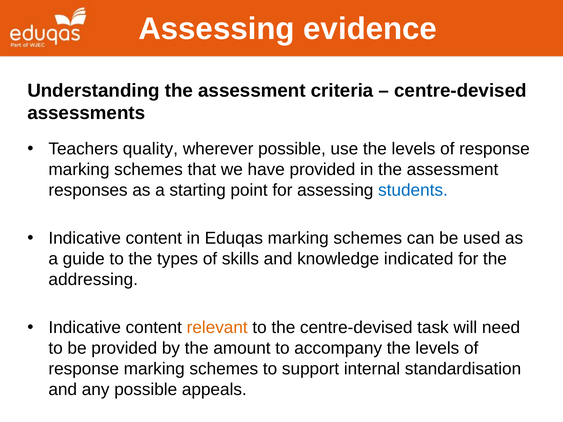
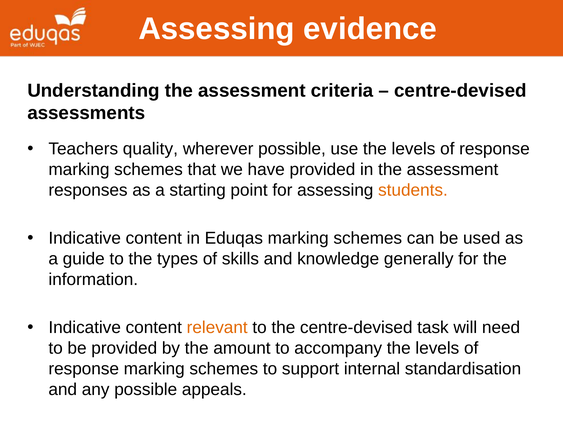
students colour: blue -> orange
indicated: indicated -> generally
addressing: addressing -> information
